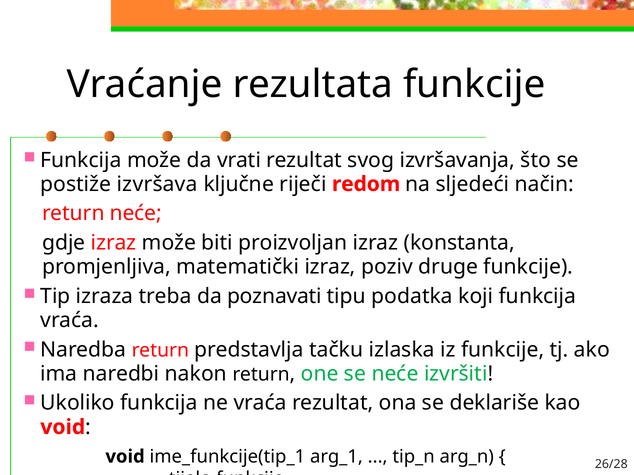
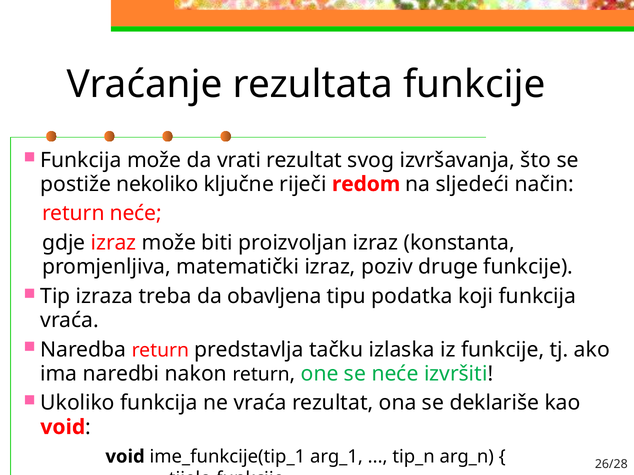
izvršava: izvršava -> nekoliko
poznavati: poznavati -> obavljena
